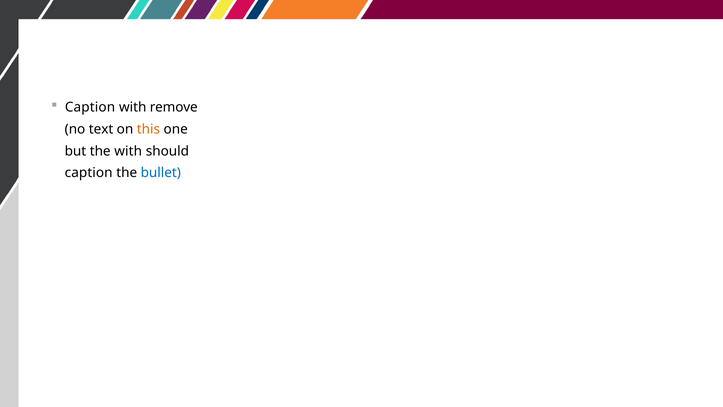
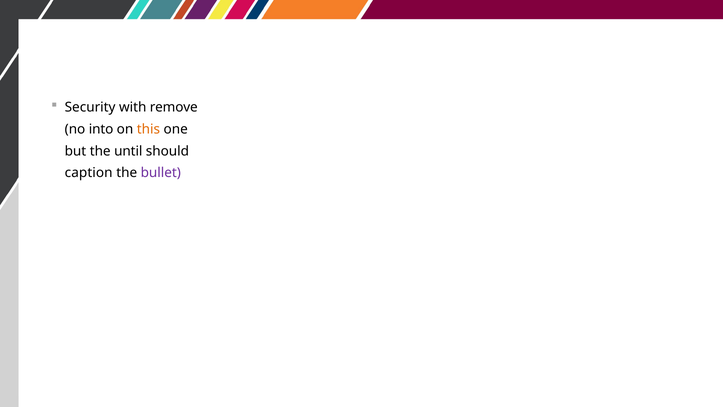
Caption at (90, 107): Caption -> Security
text: text -> into
the with: with -> until
bullet colour: blue -> purple
